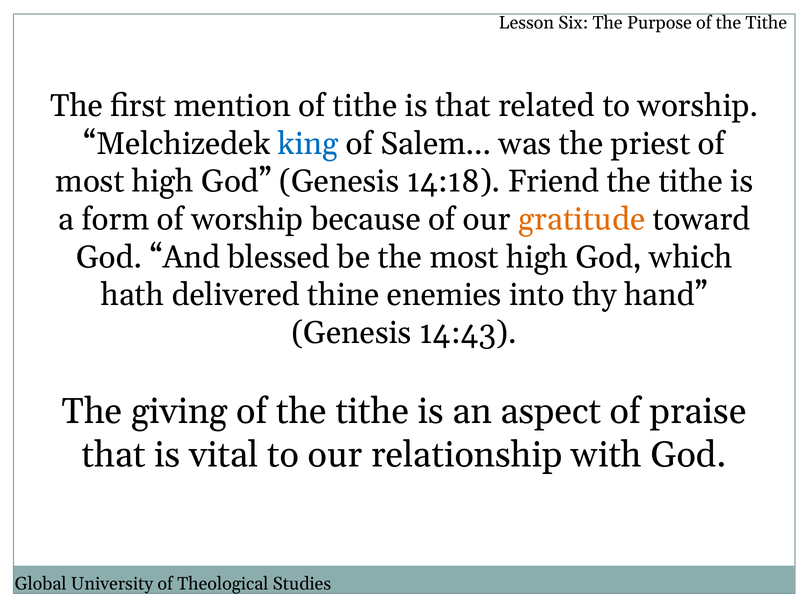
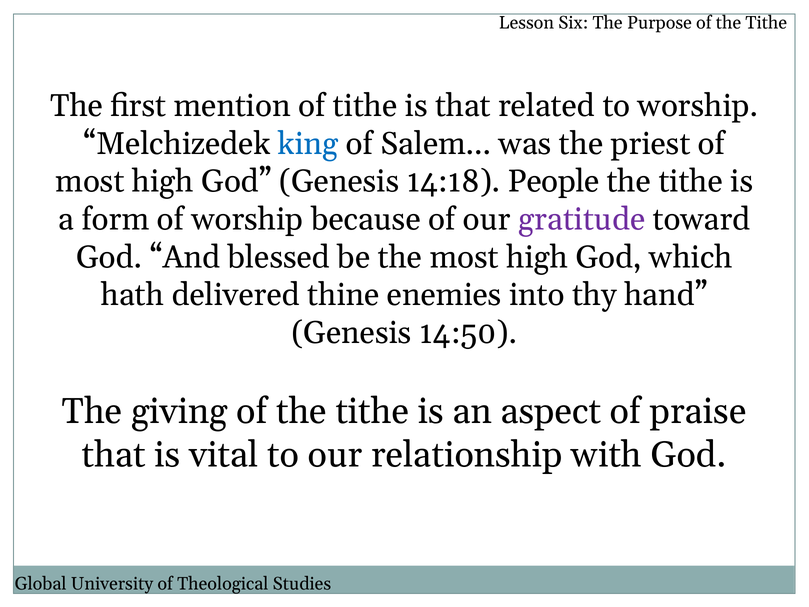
Friend: Friend -> People
gratitude colour: orange -> purple
14:43: 14:43 -> 14:50
